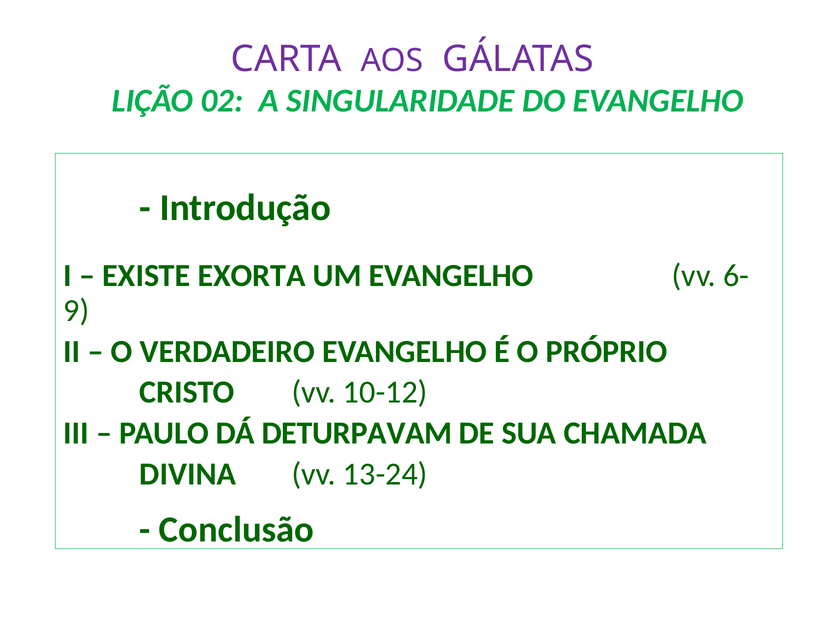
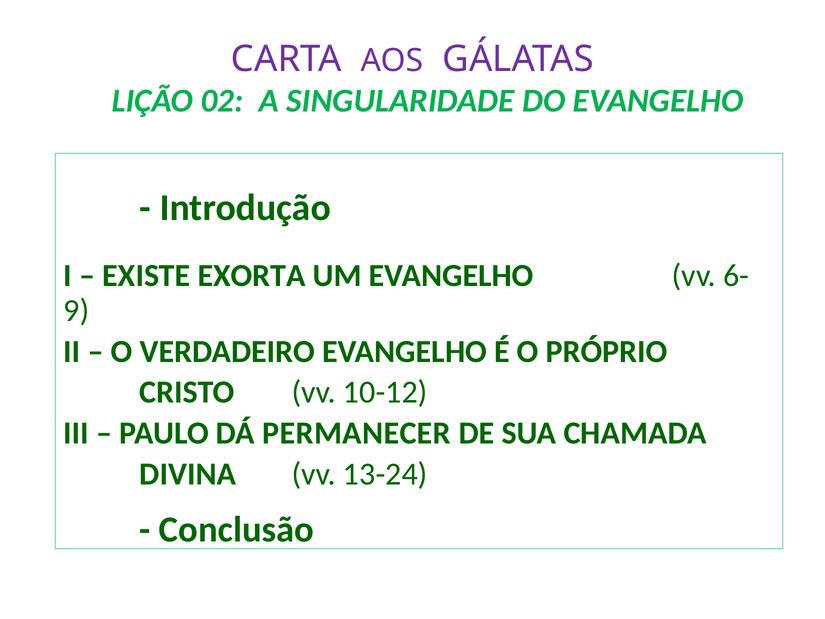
DETURPAVAM: DETURPAVAM -> PERMANECER
